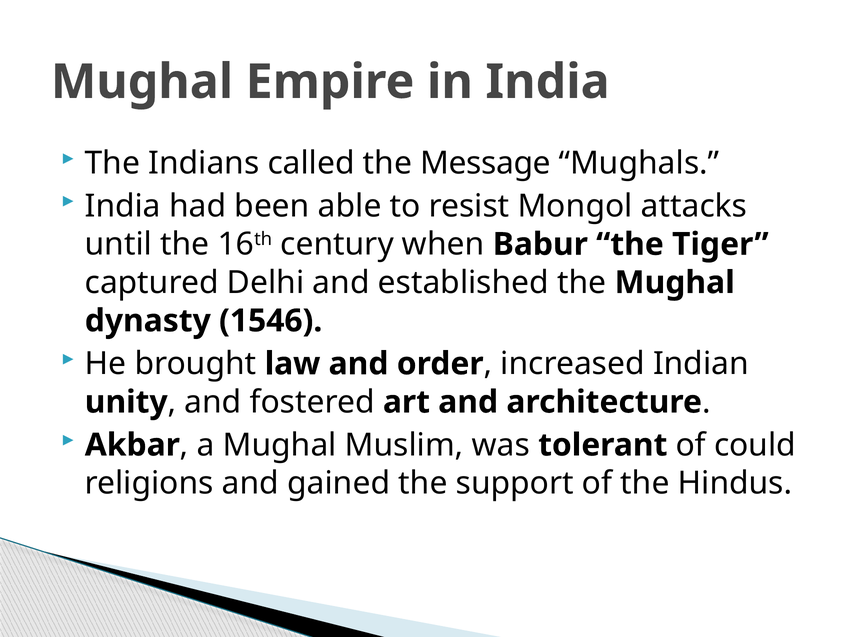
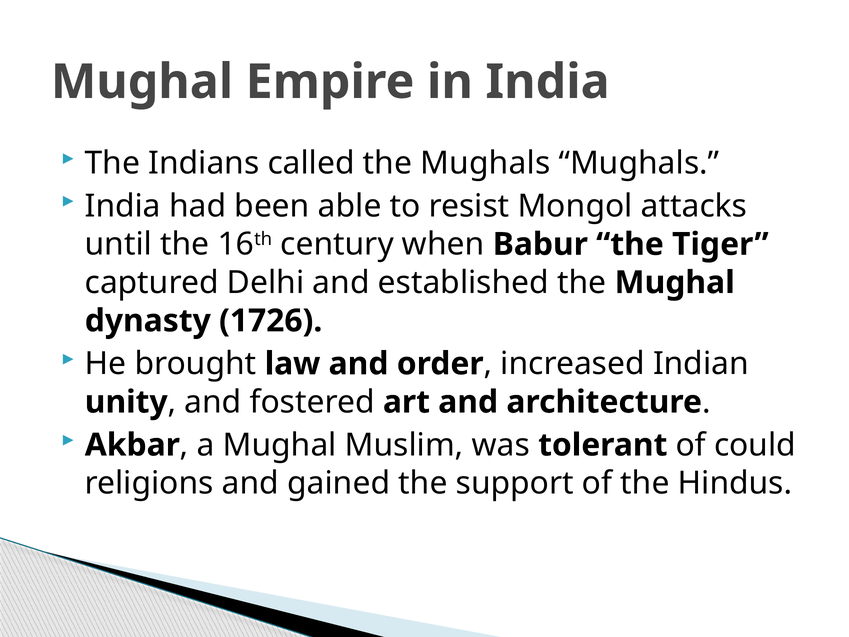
the Message: Message -> Mughals
1546: 1546 -> 1726
